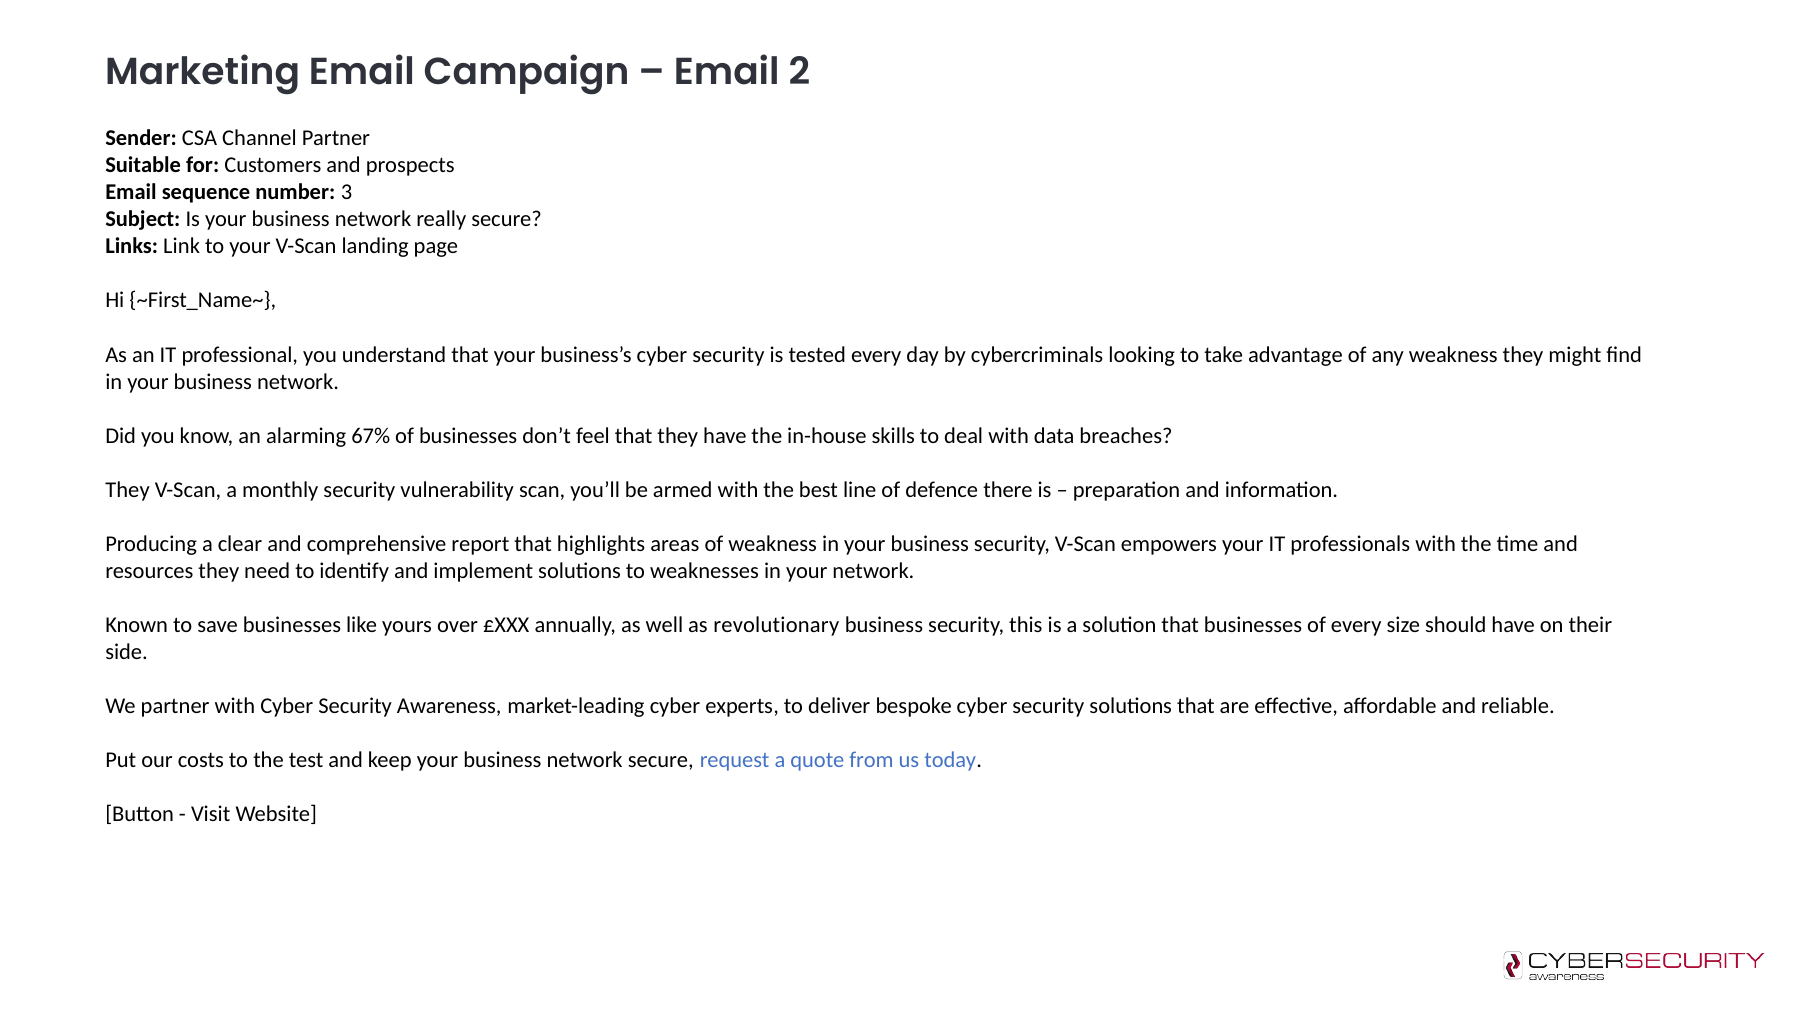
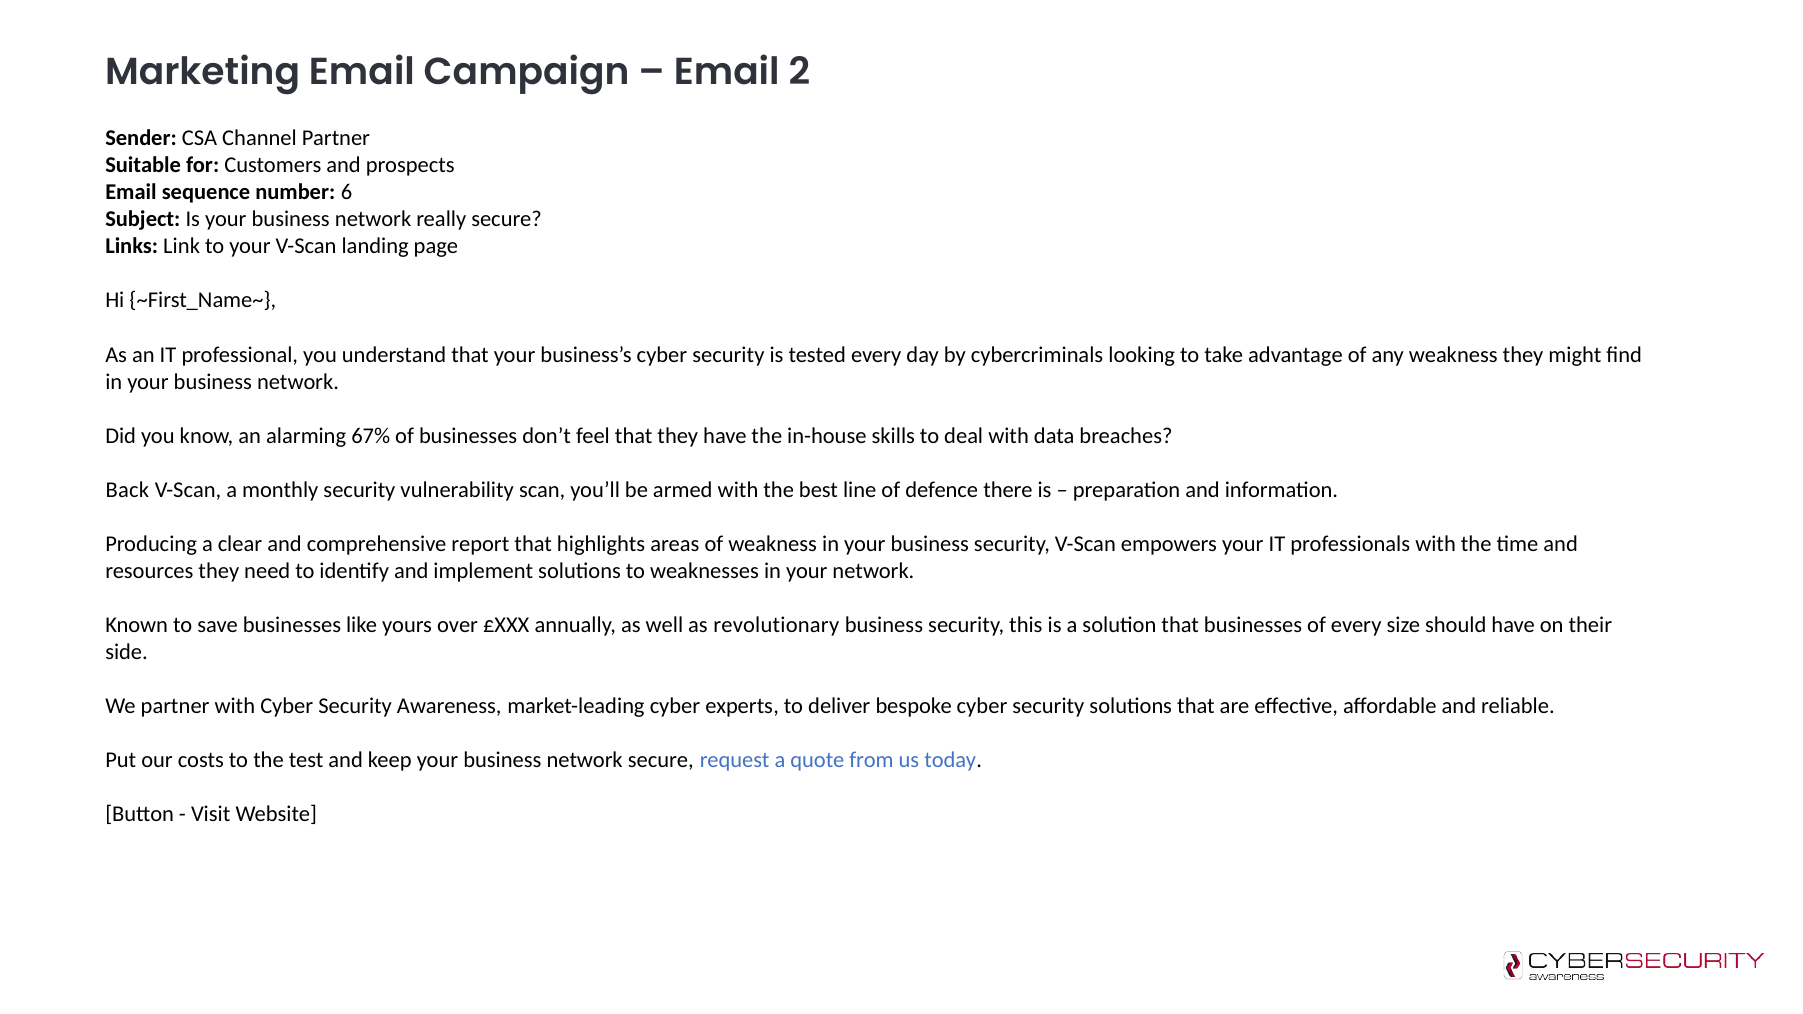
3: 3 -> 6
They at (127, 490): They -> Back
